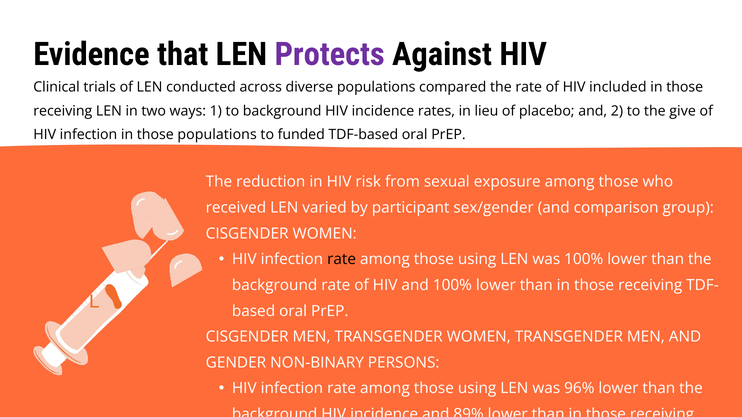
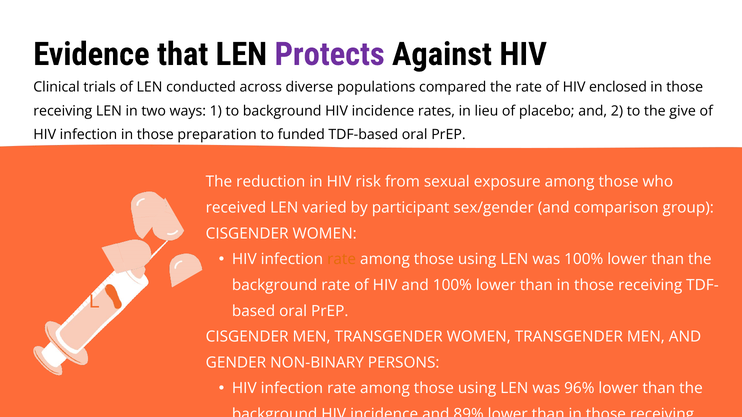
included: included -> enclosed
those populations: populations -> preparation
rate at (342, 260) colour: black -> orange
